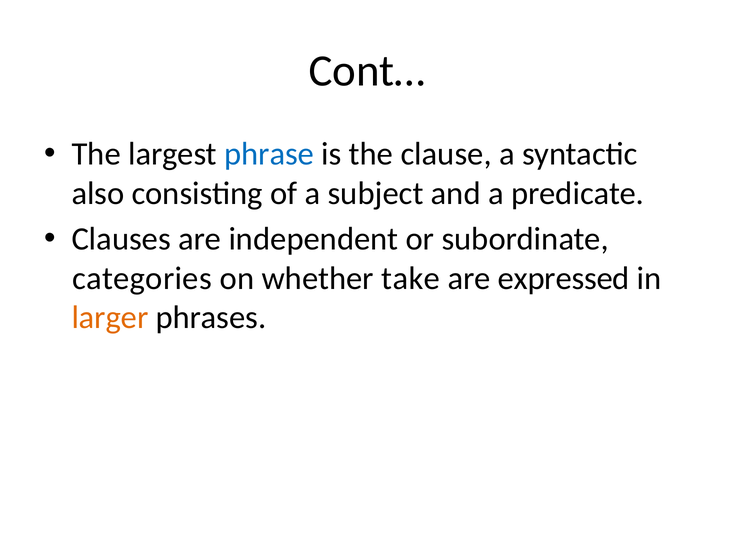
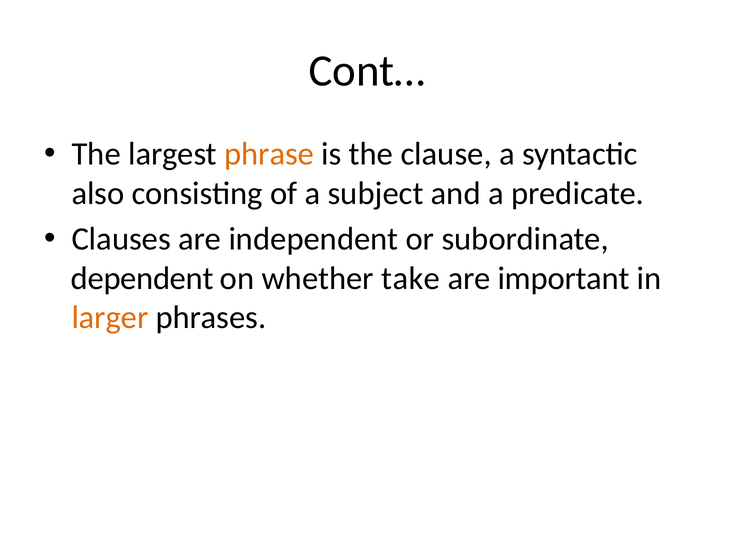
phrase colour: blue -> orange
categories: categories -> dependent
expressed: expressed -> important
